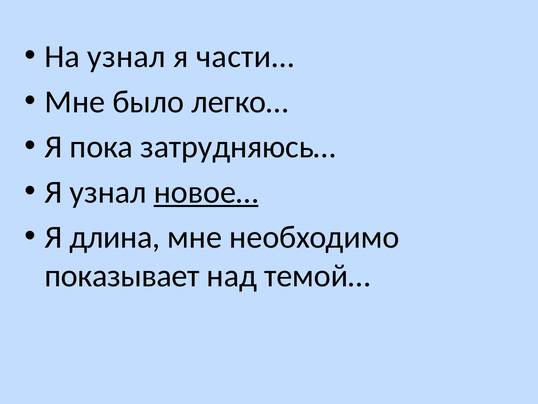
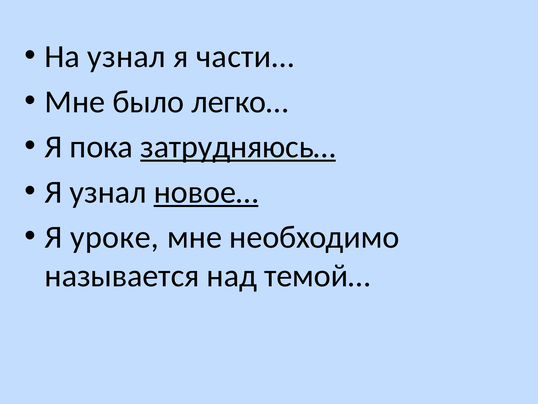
затрудняюсь… underline: none -> present
длина: длина -> уроке
показывает: показывает -> называется
